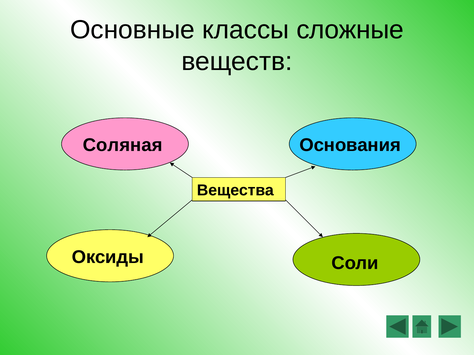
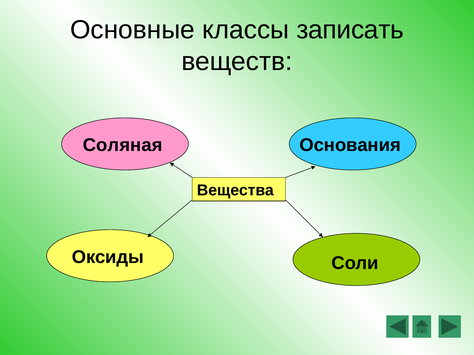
сложные: сложные -> записать
